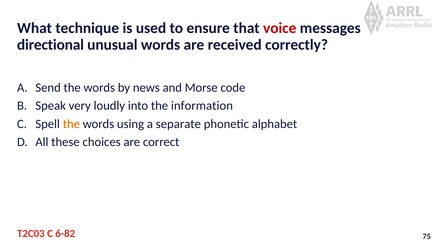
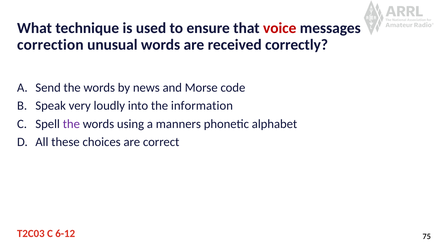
directional: directional -> correction
the at (71, 124) colour: orange -> purple
separate: separate -> manners
6-82: 6-82 -> 6-12
